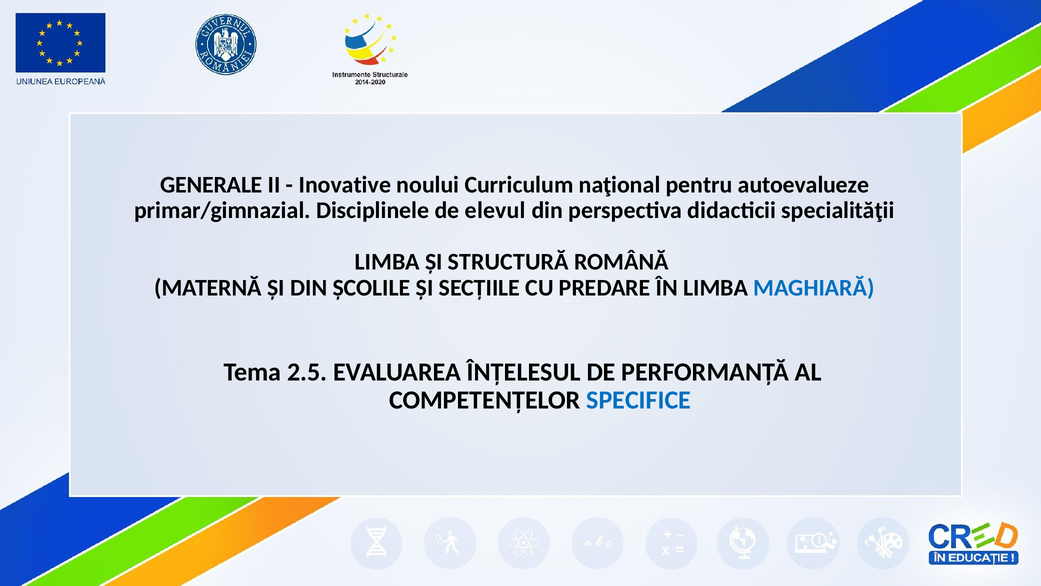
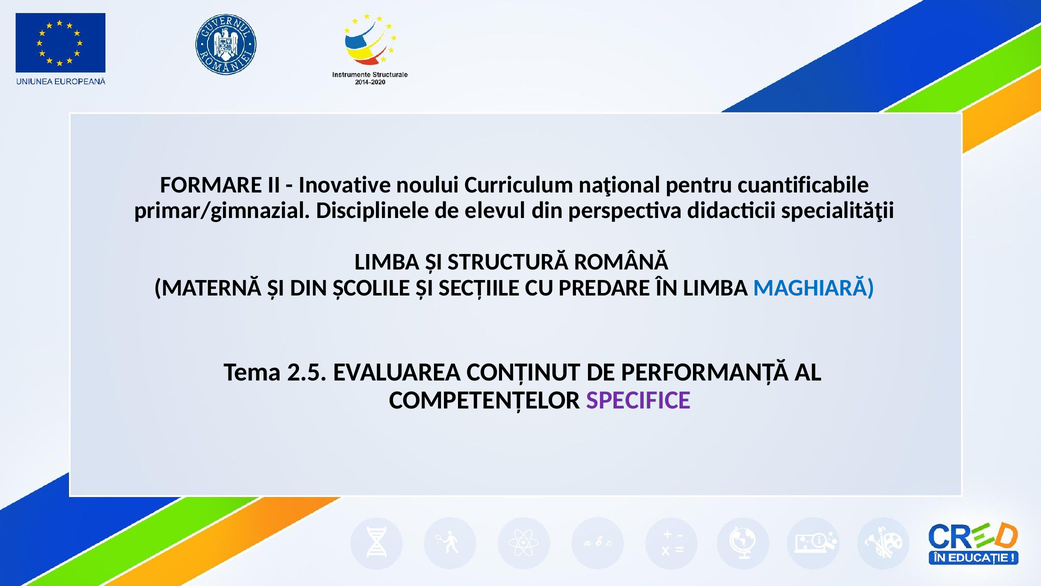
GENERALE: GENERALE -> FORMARE
autoevalueze: autoevalueze -> cuantificabile
ÎNȚELESUL: ÎNȚELESUL -> CONȚINUT
SPECIFICE colour: blue -> purple
